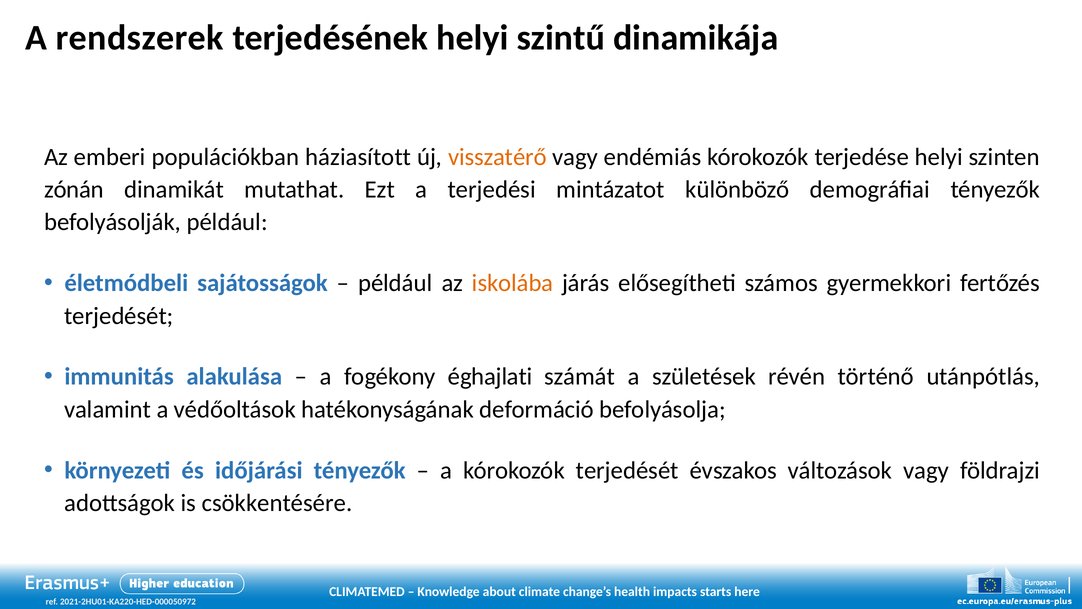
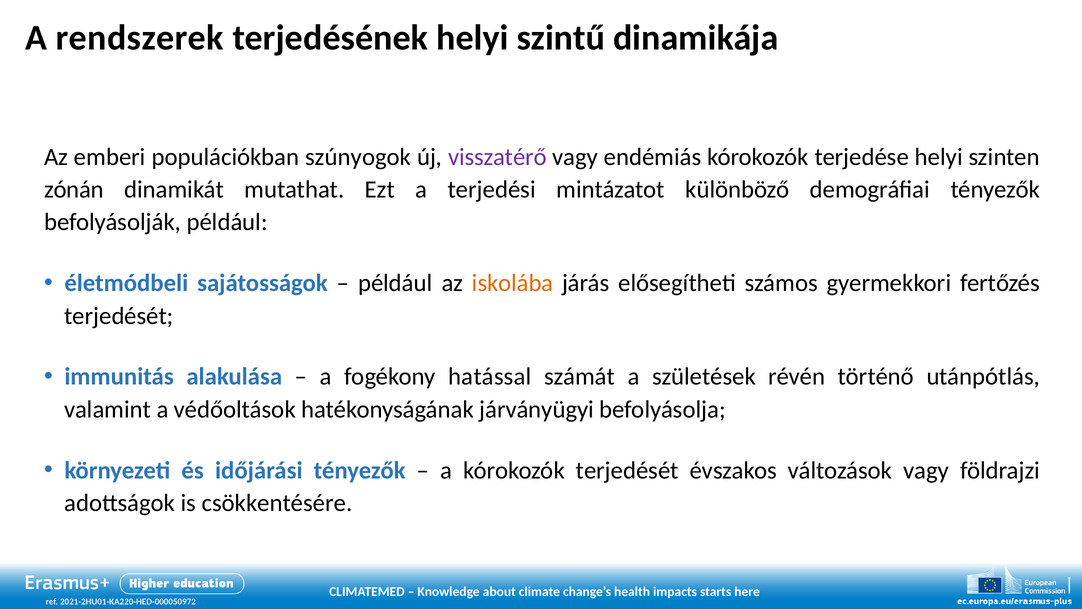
háziasított: háziasított -> szúnyogok
visszatérő colour: orange -> purple
éghajlati: éghajlati -> hatással
deformáció: deformáció -> járványügyi
